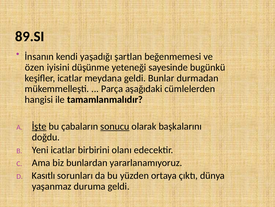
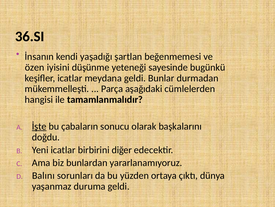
89.SI: 89.SI -> 36.SI
sonucu underline: present -> none
olanı: olanı -> diğer
Kasıtlı: Kasıtlı -> Balını
